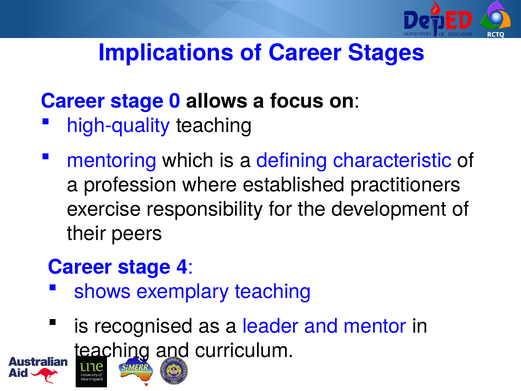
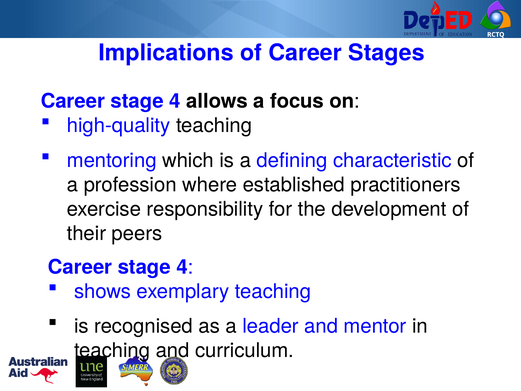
0 at (175, 101): 0 -> 4
